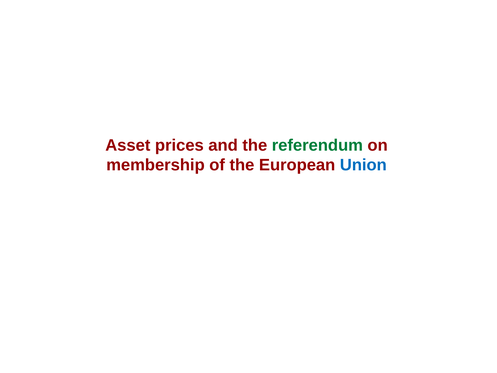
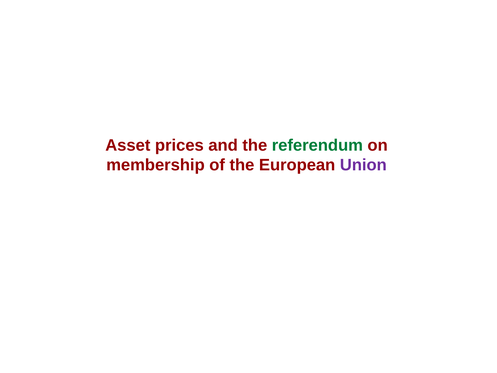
Union colour: blue -> purple
